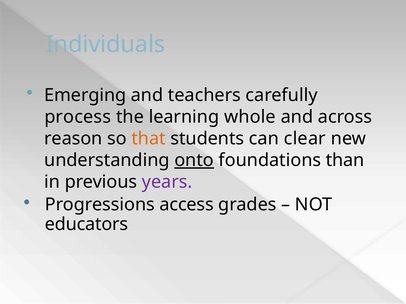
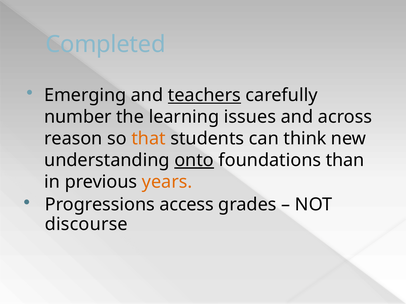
Individuals: Individuals -> Completed
teachers underline: none -> present
process: process -> number
whole: whole -> issues
clear: clear -> think
years colour: purple -> orange
educators: educators -> discourse
